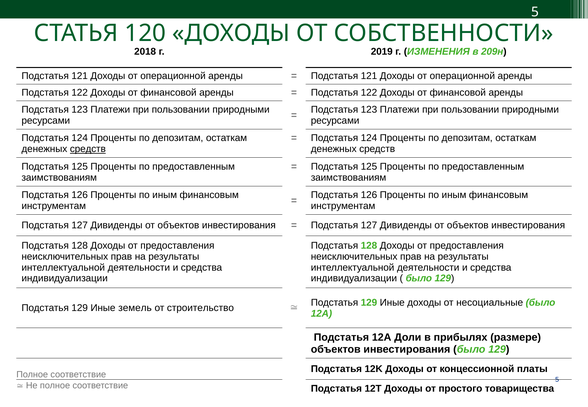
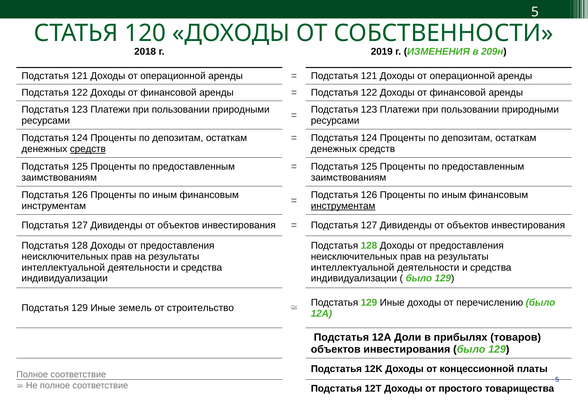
инструментам at (343, 206) underline: none -> present
несоциальные: несоциальные -> перечислению
размере: размере -> товаров
